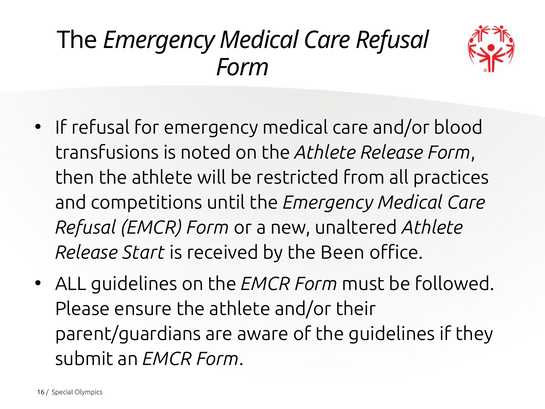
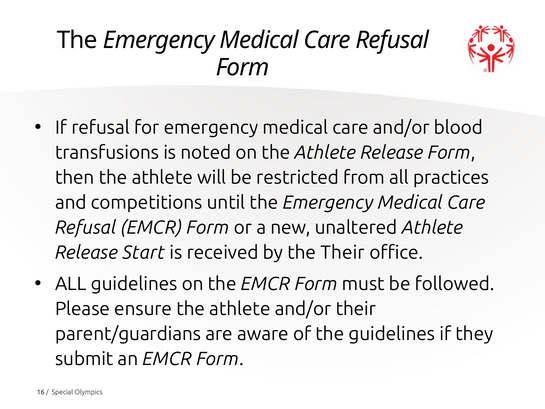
the Been: Been -> Their
